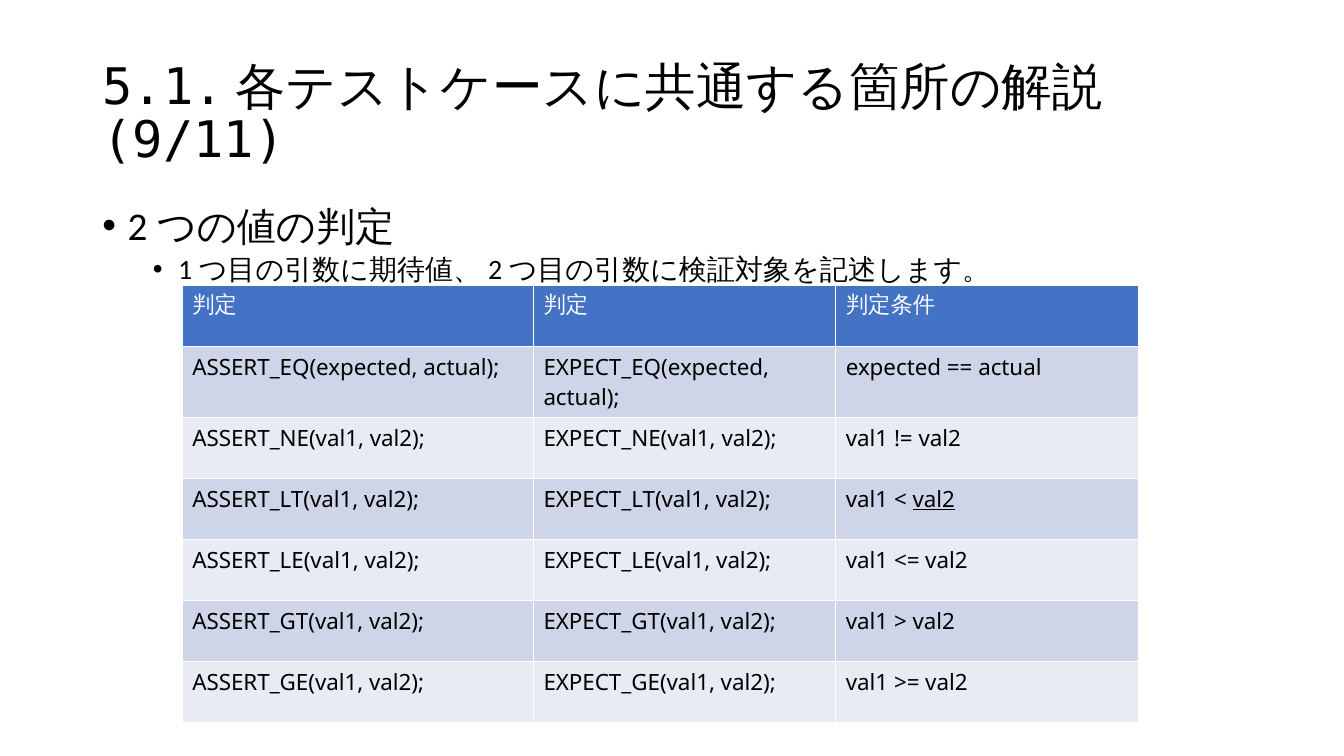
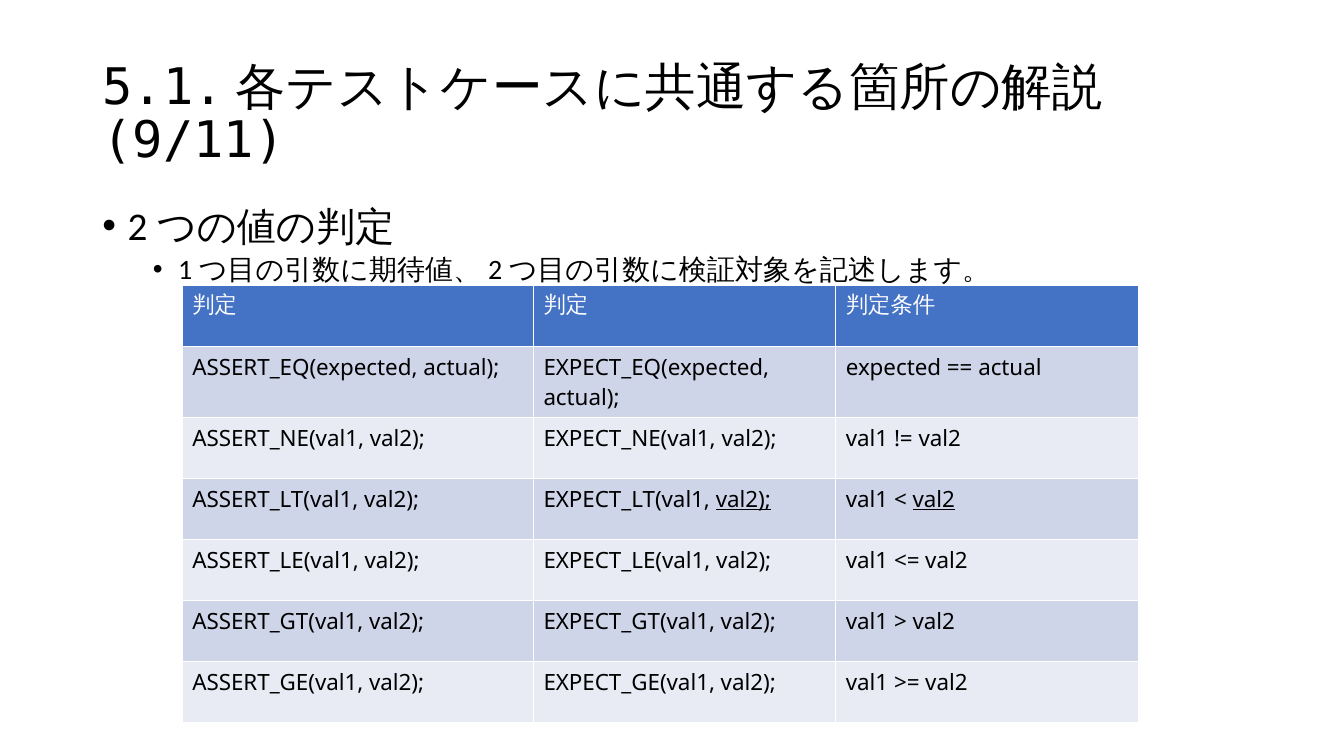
val2 at (743, 500) underline: none -> present
